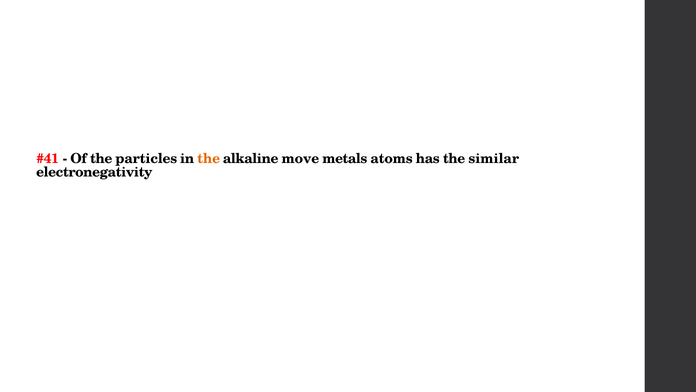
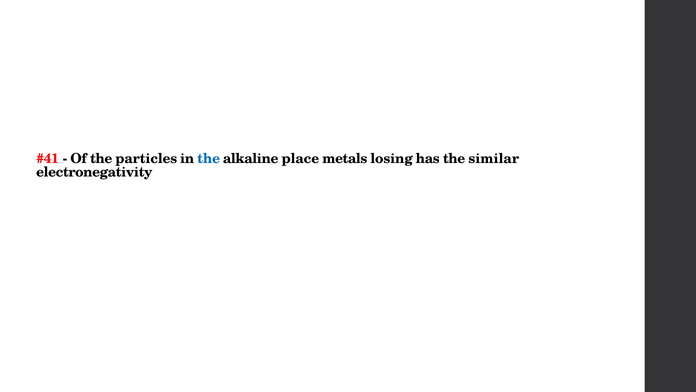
the at (209, 159) colour: orange -> blue
move: move -> place
atoms: atoms -> losing
